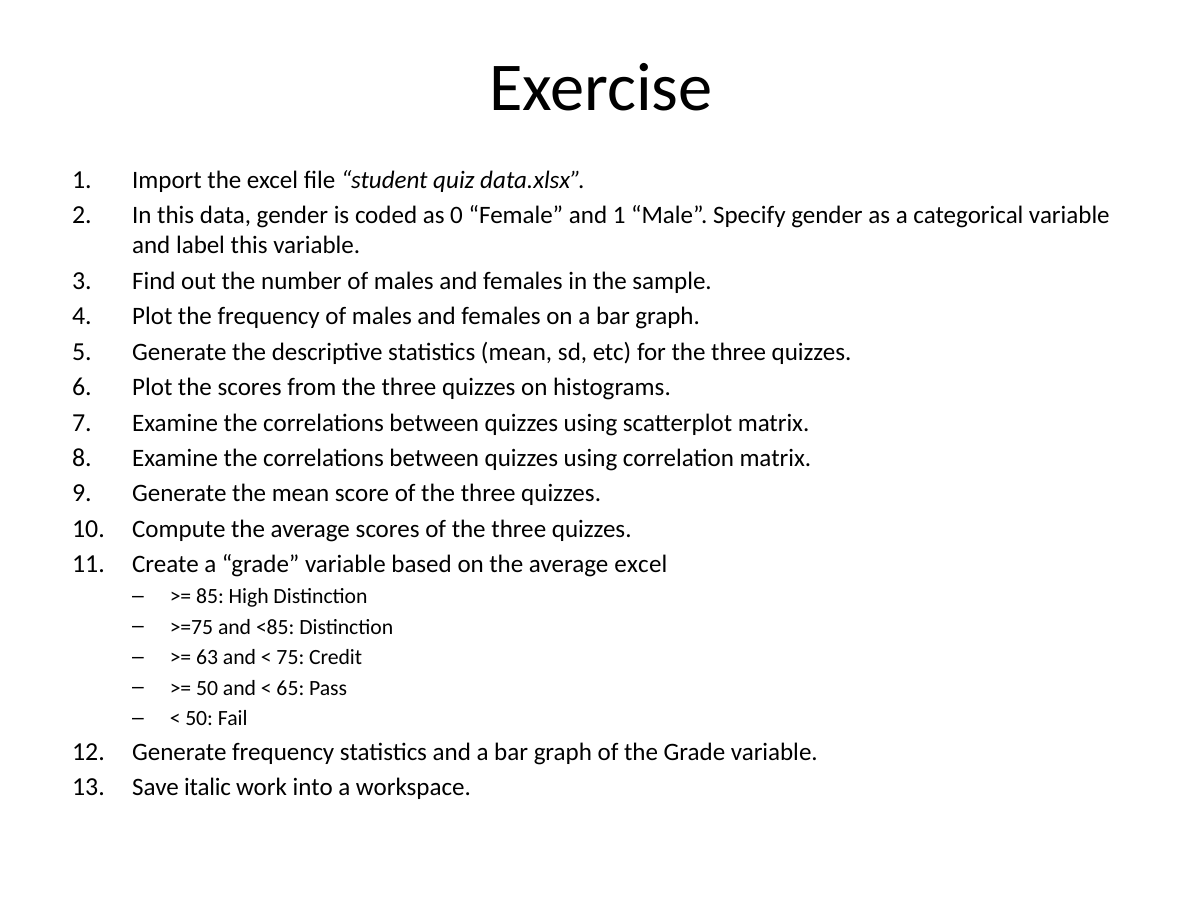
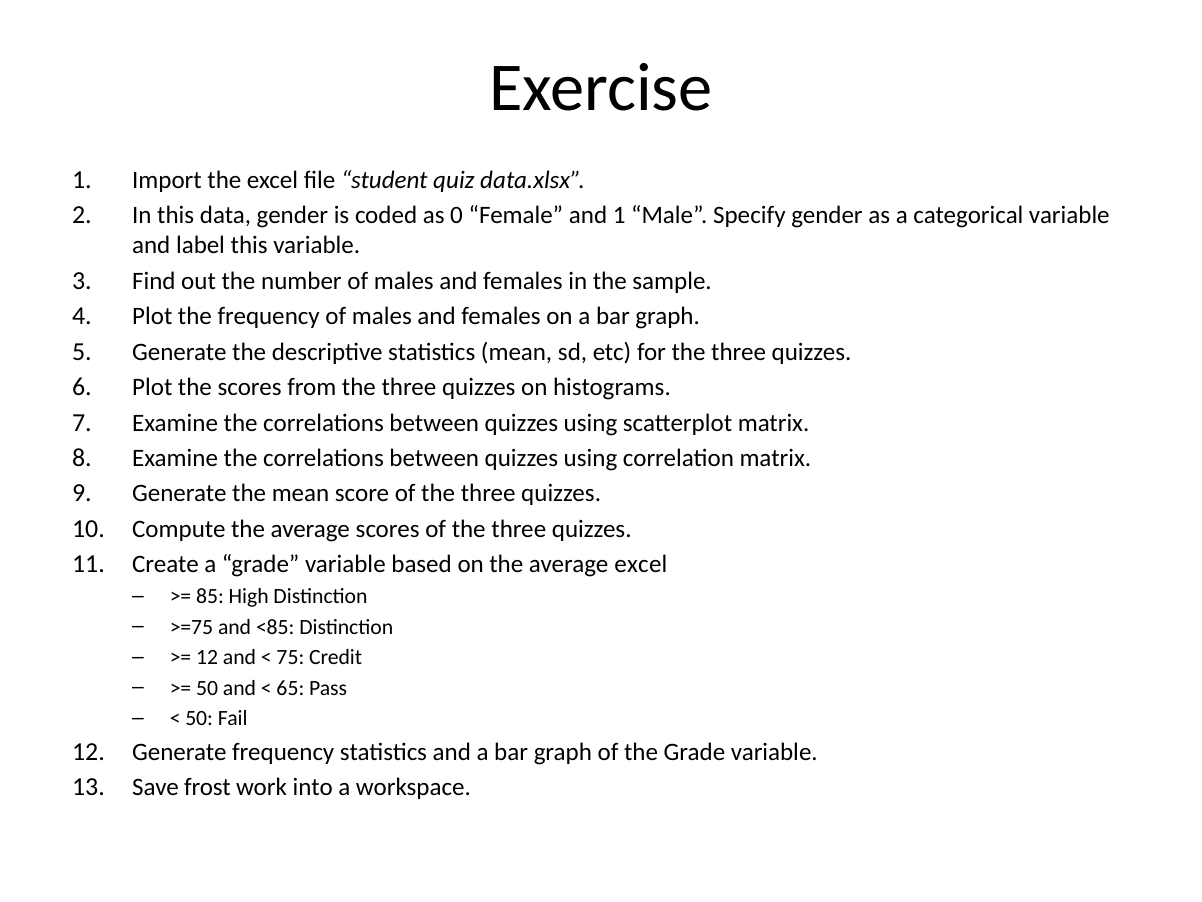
63 at (207, 657): 63 -> 12
italic: italic -> frost
